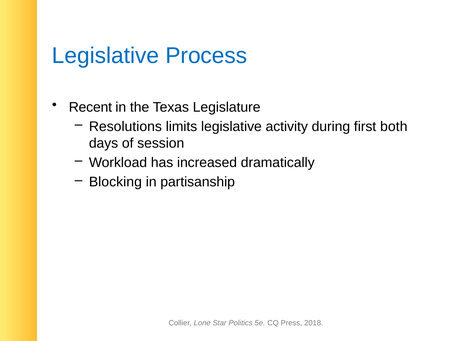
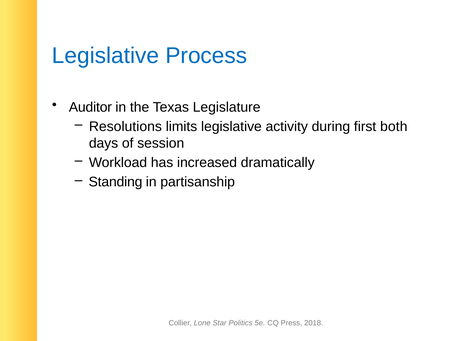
Recent: Recent -> Auditor
Blocking: Blocking -> Standing
